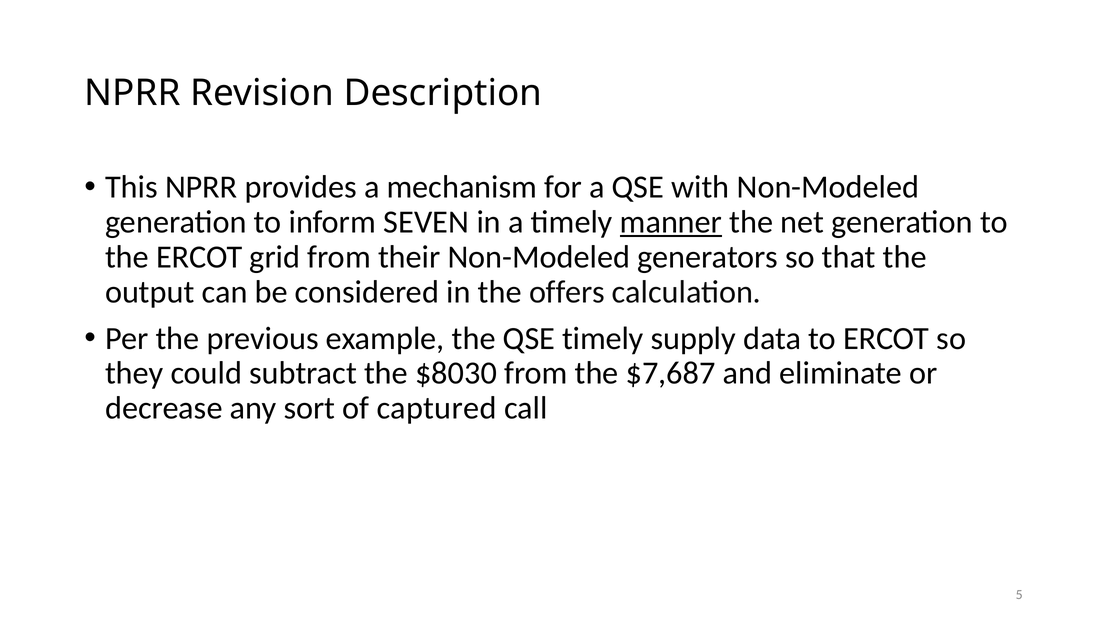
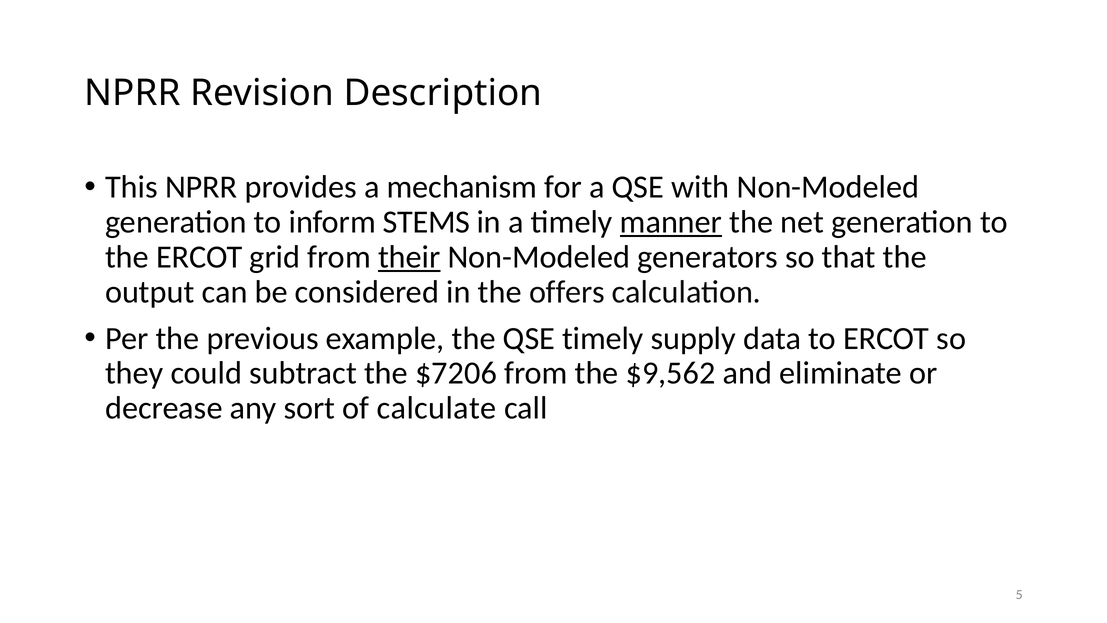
SEVEN: SEVEN -> STEMS
their underline: none -> present
$8030: $8030 -> $7206
$7,687: $7,687 -> $9,562
captured: captured -> calculate
